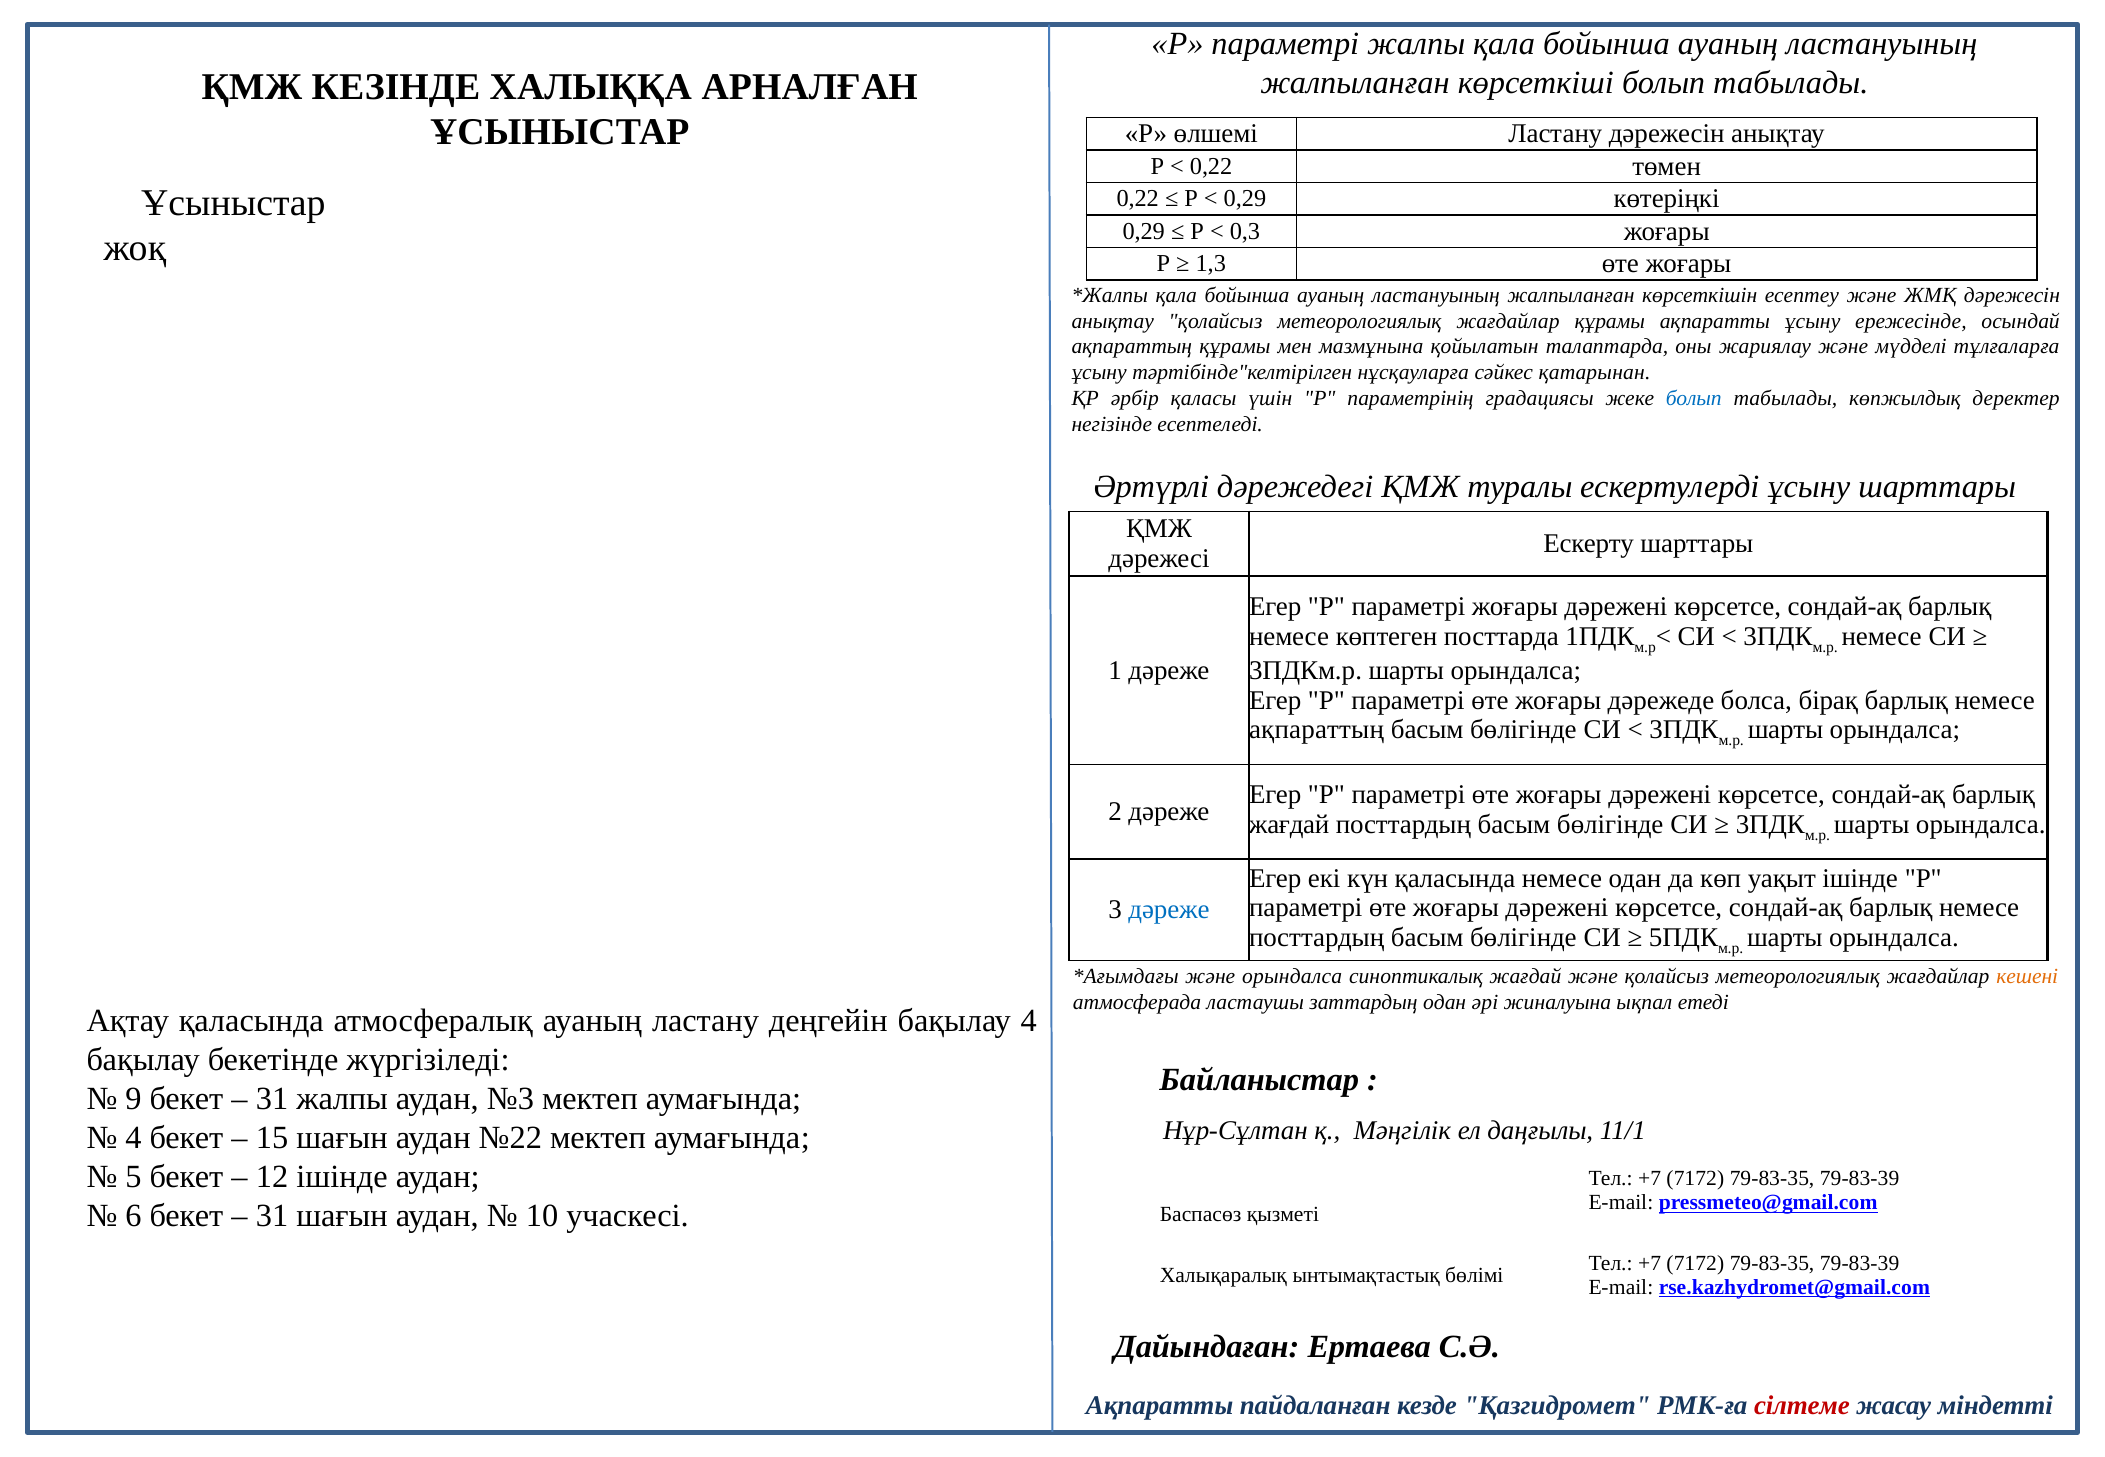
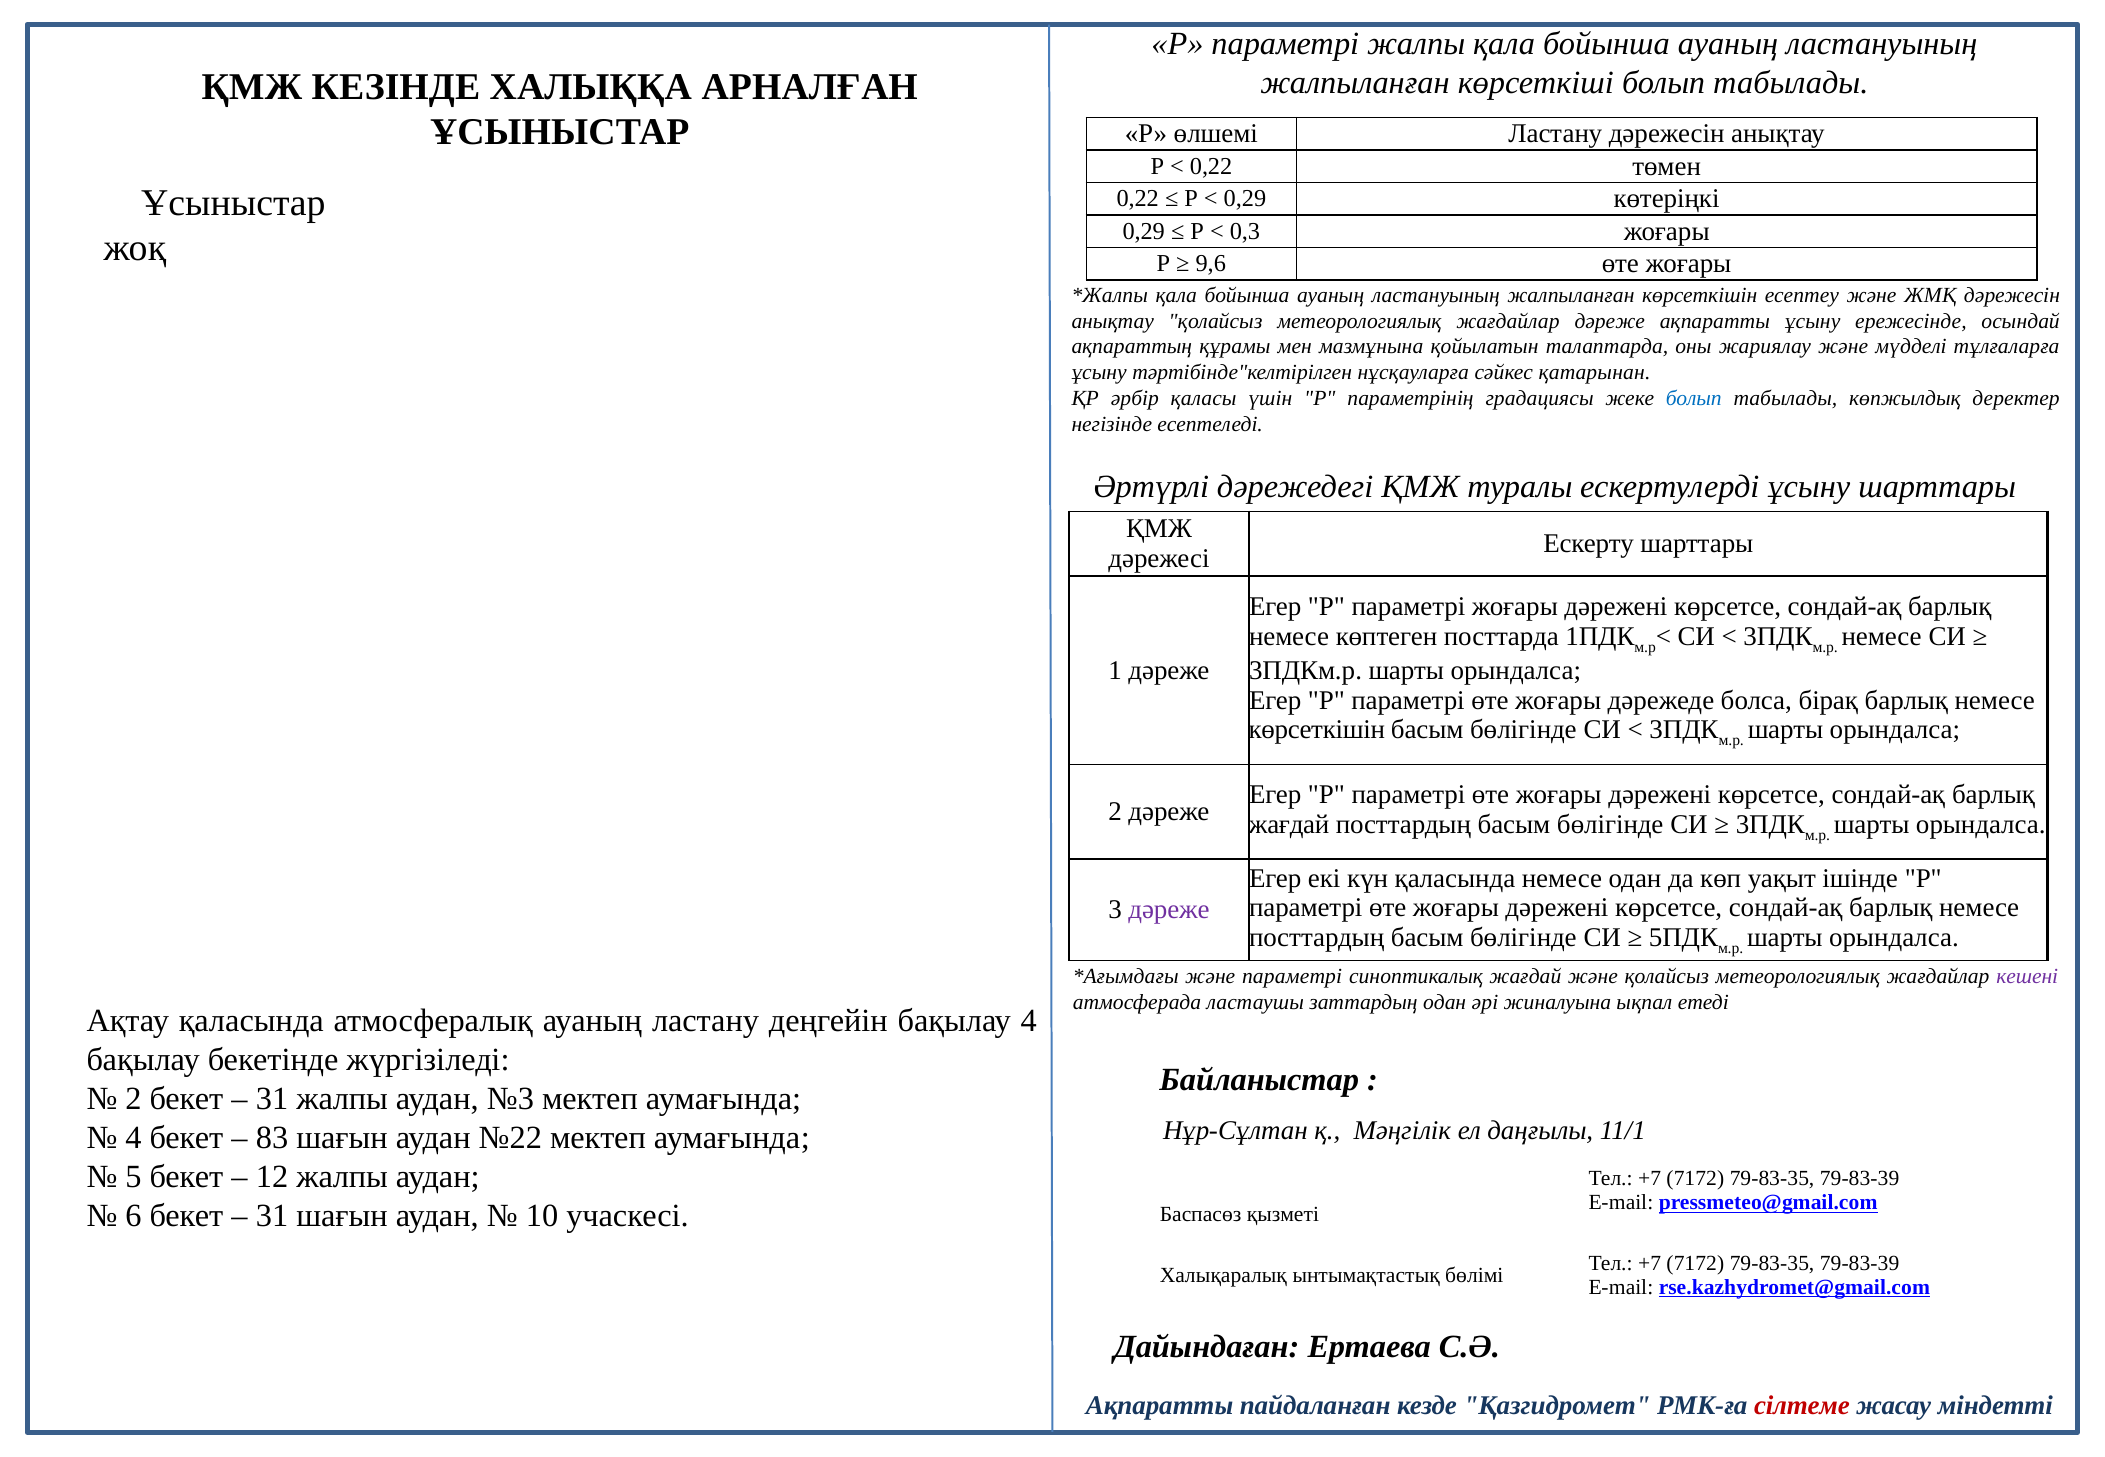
1,3: 1,3 -> 9,6
жағдайлар құрамы: құрамы -> дәреже
ақпараттың at (1317, 730): ақпараттың -> көрсеткішін
дәреже at (1169, 910) colour: blue -> purple
және орындалса: орындалса -> параметрі
кешені colour: orange -> purple
9 at (133, 1099): 9 -> 2
15: 15 -> 83
12 ішінде: ішінде -> жалпы
